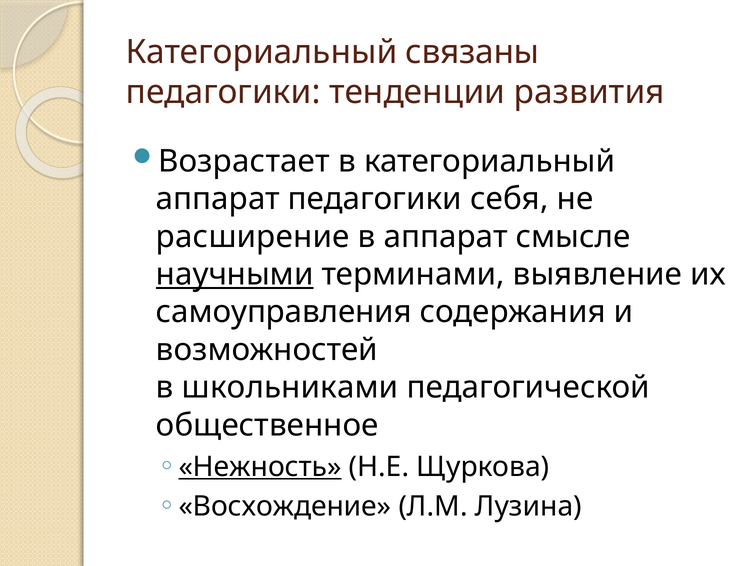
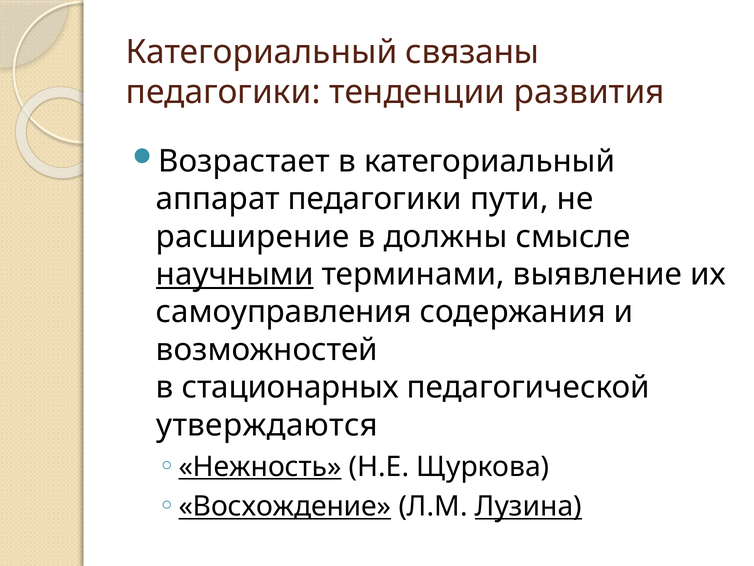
себя: себя -> пути
в аппарат: аппарат -> должны
школьниками: школьниками -> стационарных
общественное: общественное -> утверждаются
Восхождение underline: none -> present
Лузина underline: none -> present
